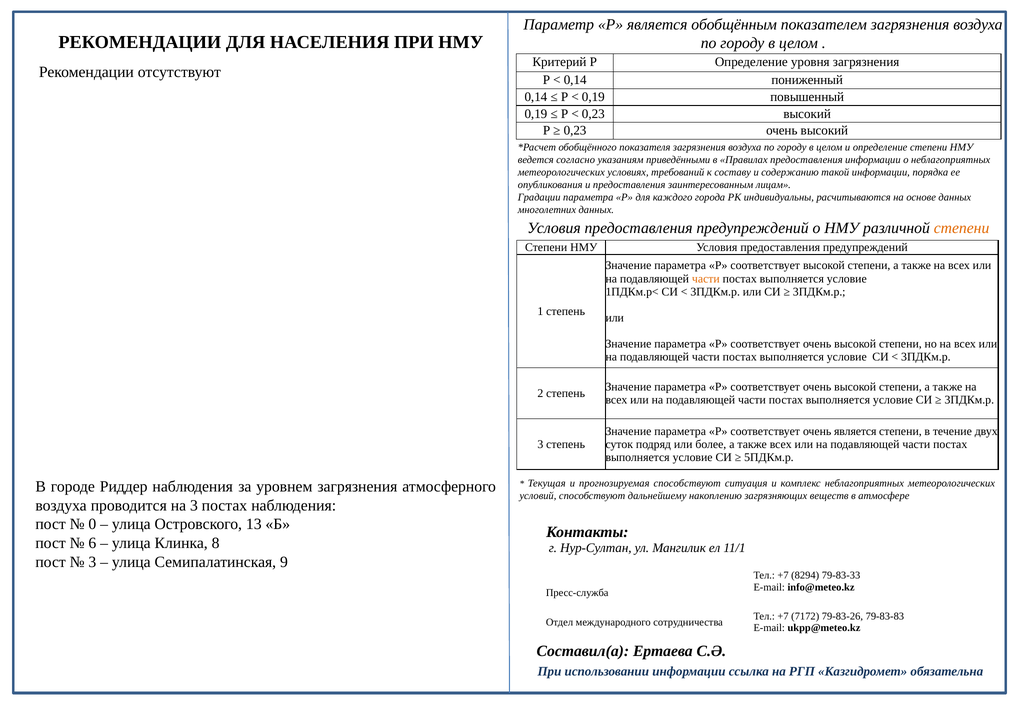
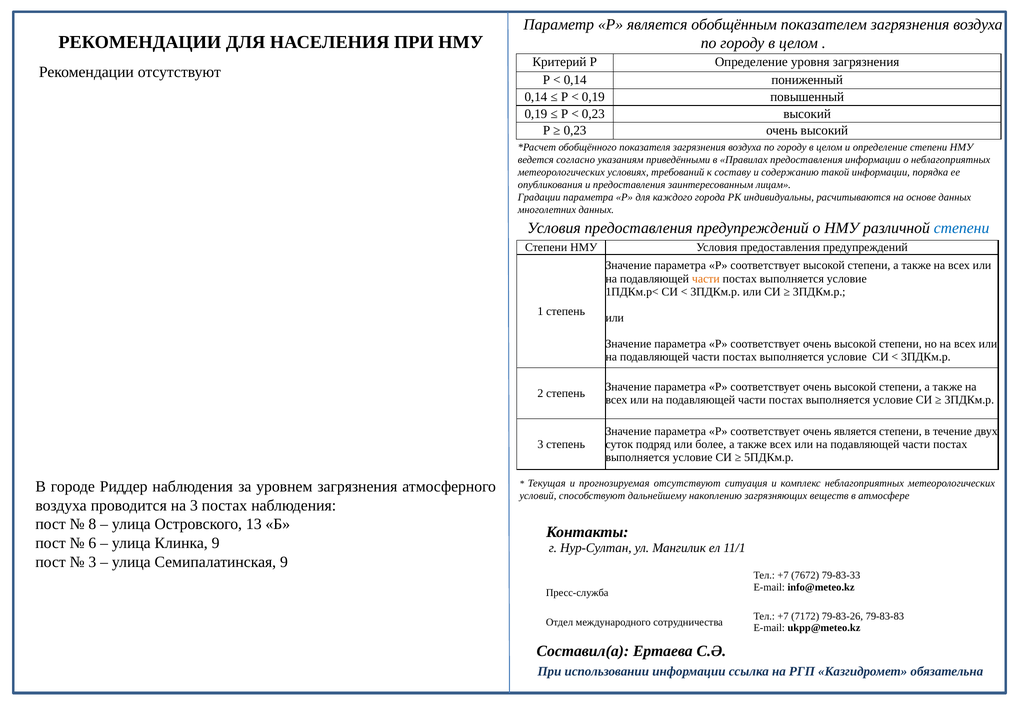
степени at (962, 228) colour: orange -> blue
прогнозируемая способствуют: способствуют -> отсутствуют
0: 0 -> 8
Клинка 8: 8 -> 9
8294: 8294 -> 7672
